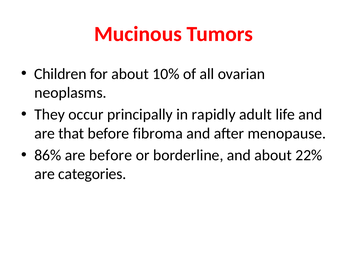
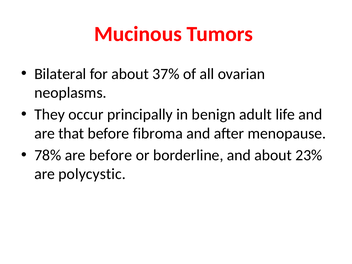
Children: Children -> Bilateral
10%: 10% -> 37%
rapidly: rapidly -> benign
86%: 86% -> 78%
22%: 22% -> 23%
categories: categories -> polycystic
